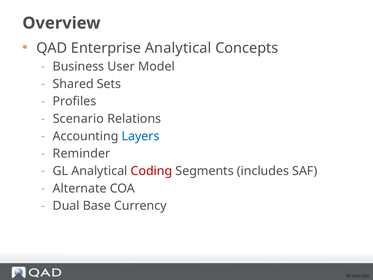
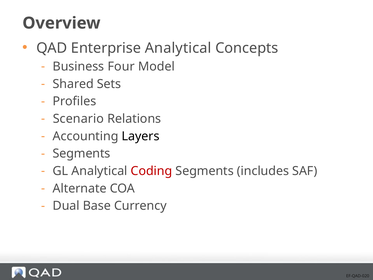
User: User -> Four
Layers colour: blue -> black
Reminder at (81, 153): Reminder -> Segments
